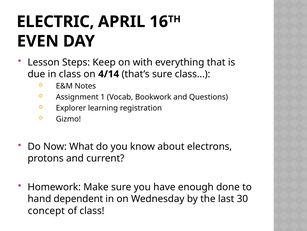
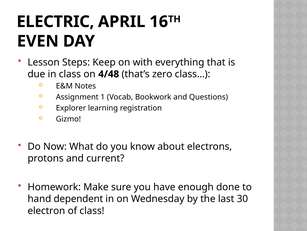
4/14: 4/14 -> 4/48
that’s sure: sure -> zero
concept: concept -> electron
